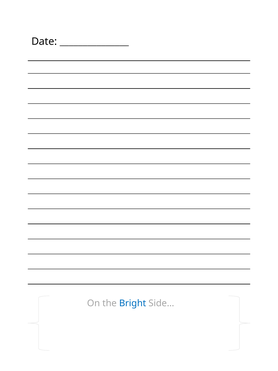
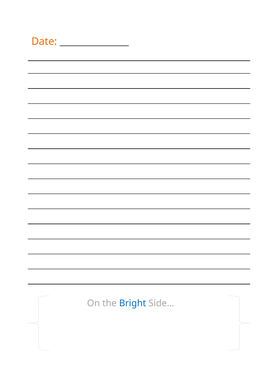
Date colour: black -> orange
